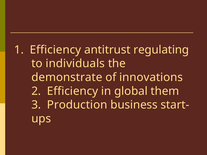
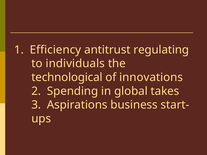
demonstrate: demonstrate -> technological
2 Efficiency: Efficiency -> Spending
them: them -> takes
Production: Production -> Aspirations
